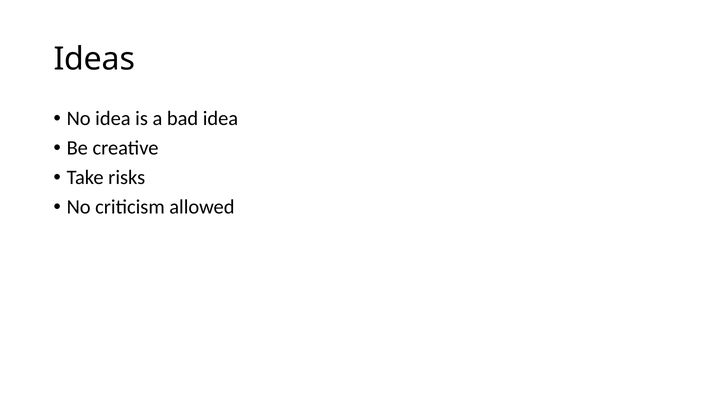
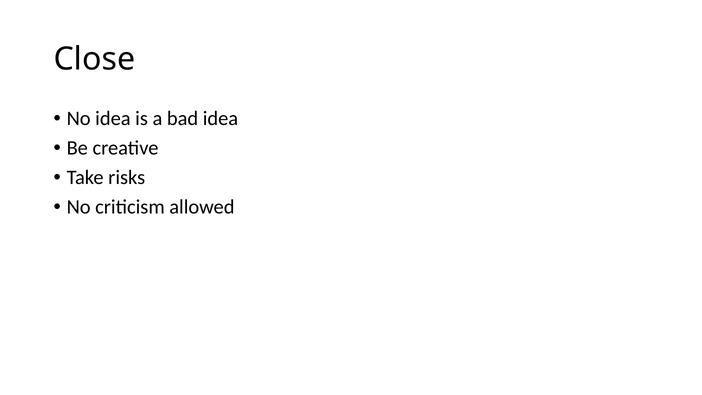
Ideas: Ideas -> Close
